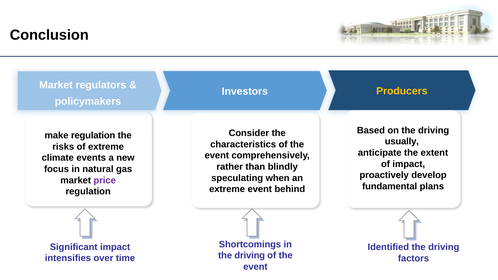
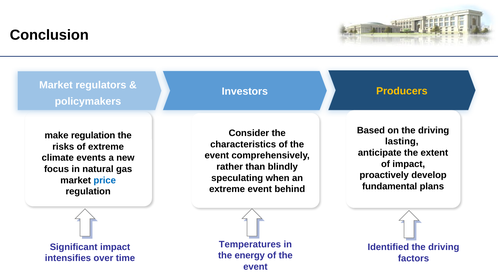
usually: usually -> lasting
price colour: purple -> blue
Shortcomings: Shortcomings -> Temperatures
driving at (250, 256): driving -> energy
